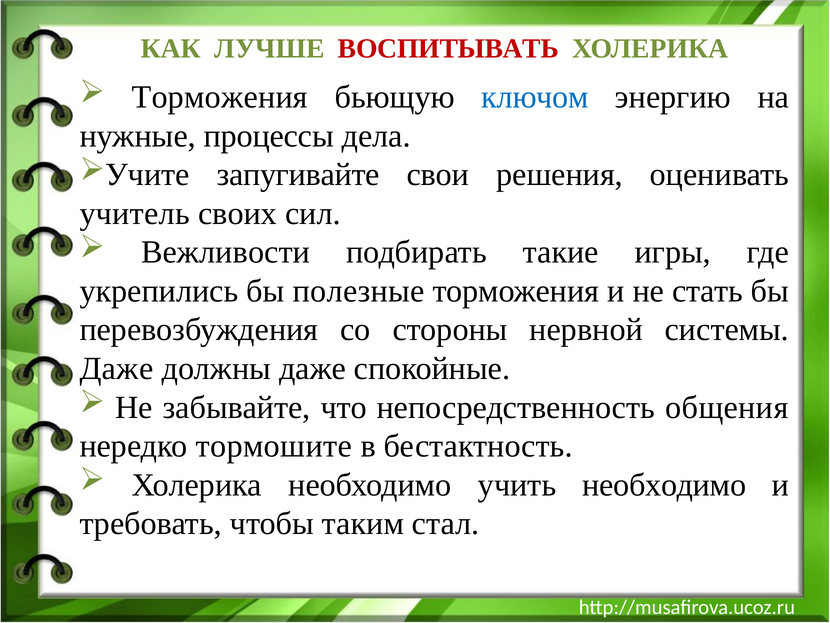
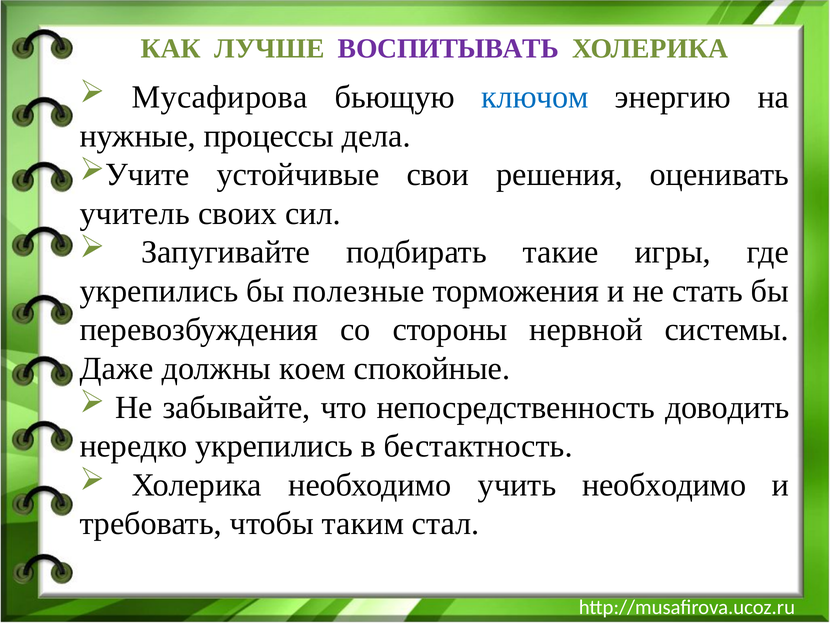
ВОСПИТЫВАТЬ colour: red -> purple
Торможения at (220, 97): Торможения -> Мусафирова
запугивайте: запугивайте -> устойчивые
Вежливости: Вежливости -> Запугивайте
должны даже: даже -> коем
общения: общения -> доводить
нередко тормошите: тормошите -> укрепились
